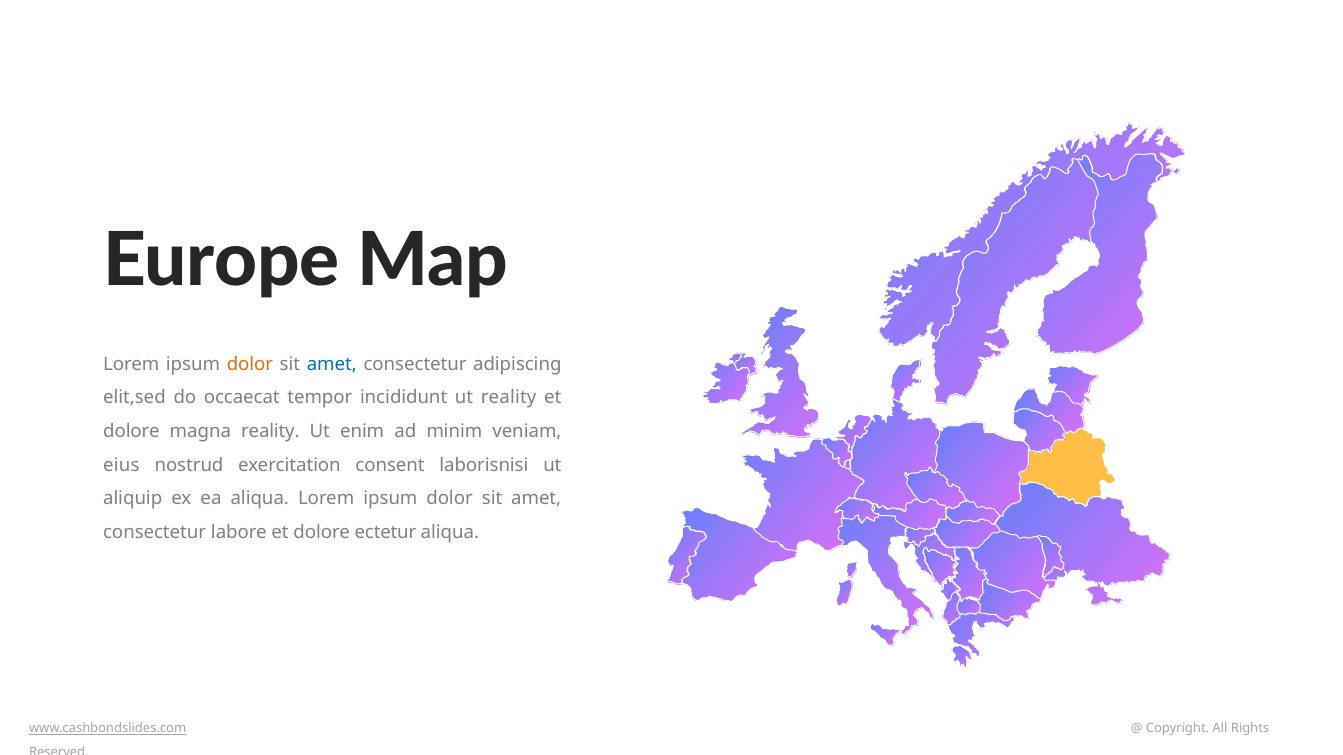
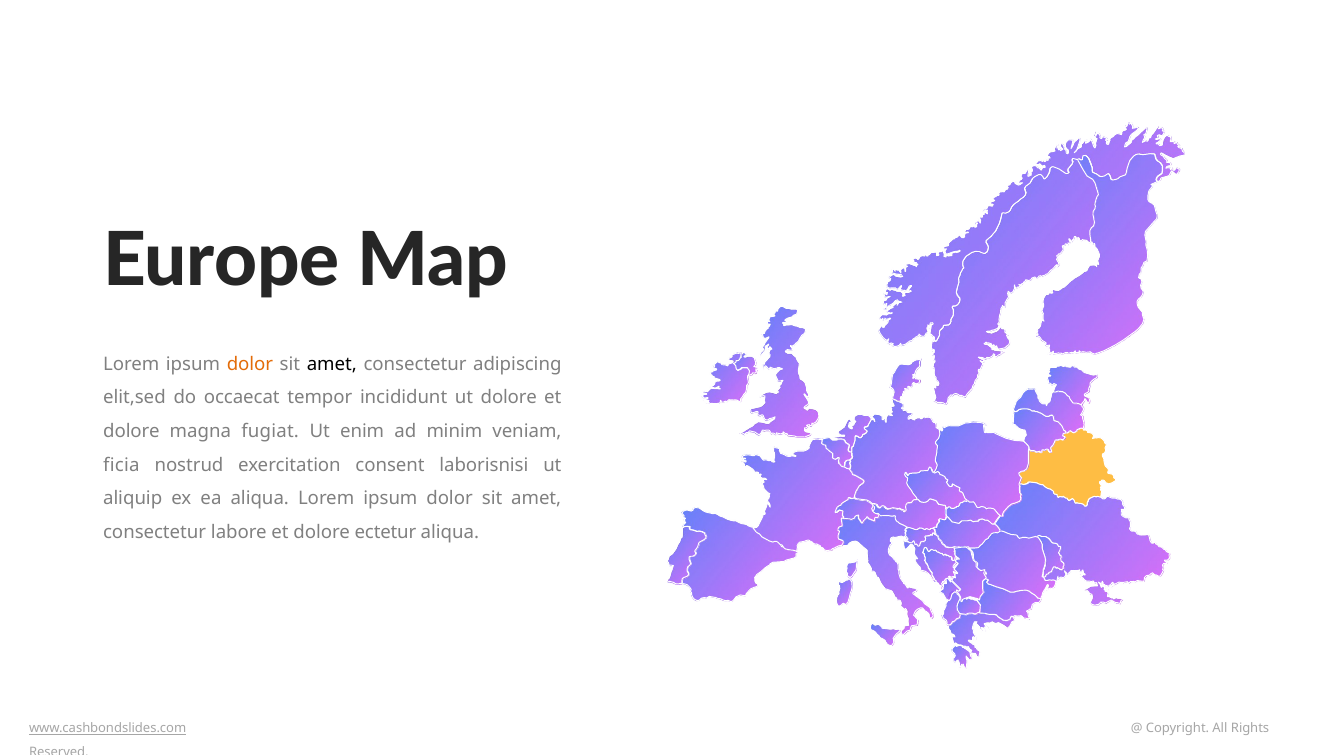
amet at (332, 364) colour: blue -> black
ut reality: reality -> dolore
magna reality: reality -> fugiat
eius: eius -> ficia
